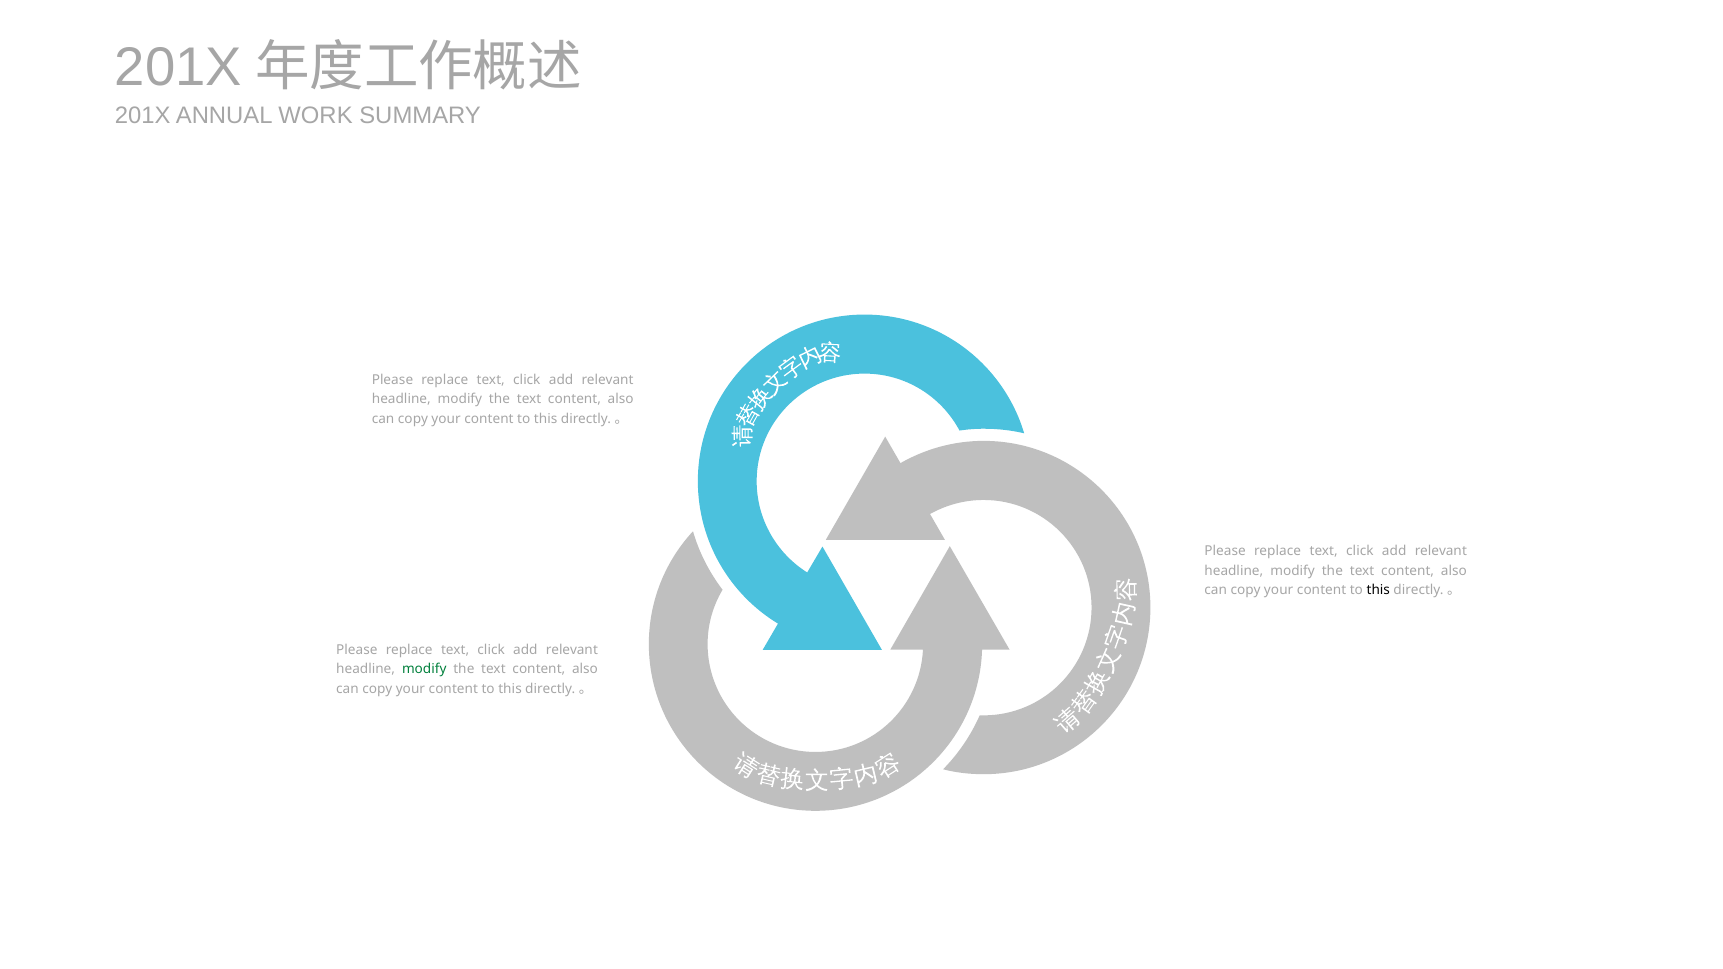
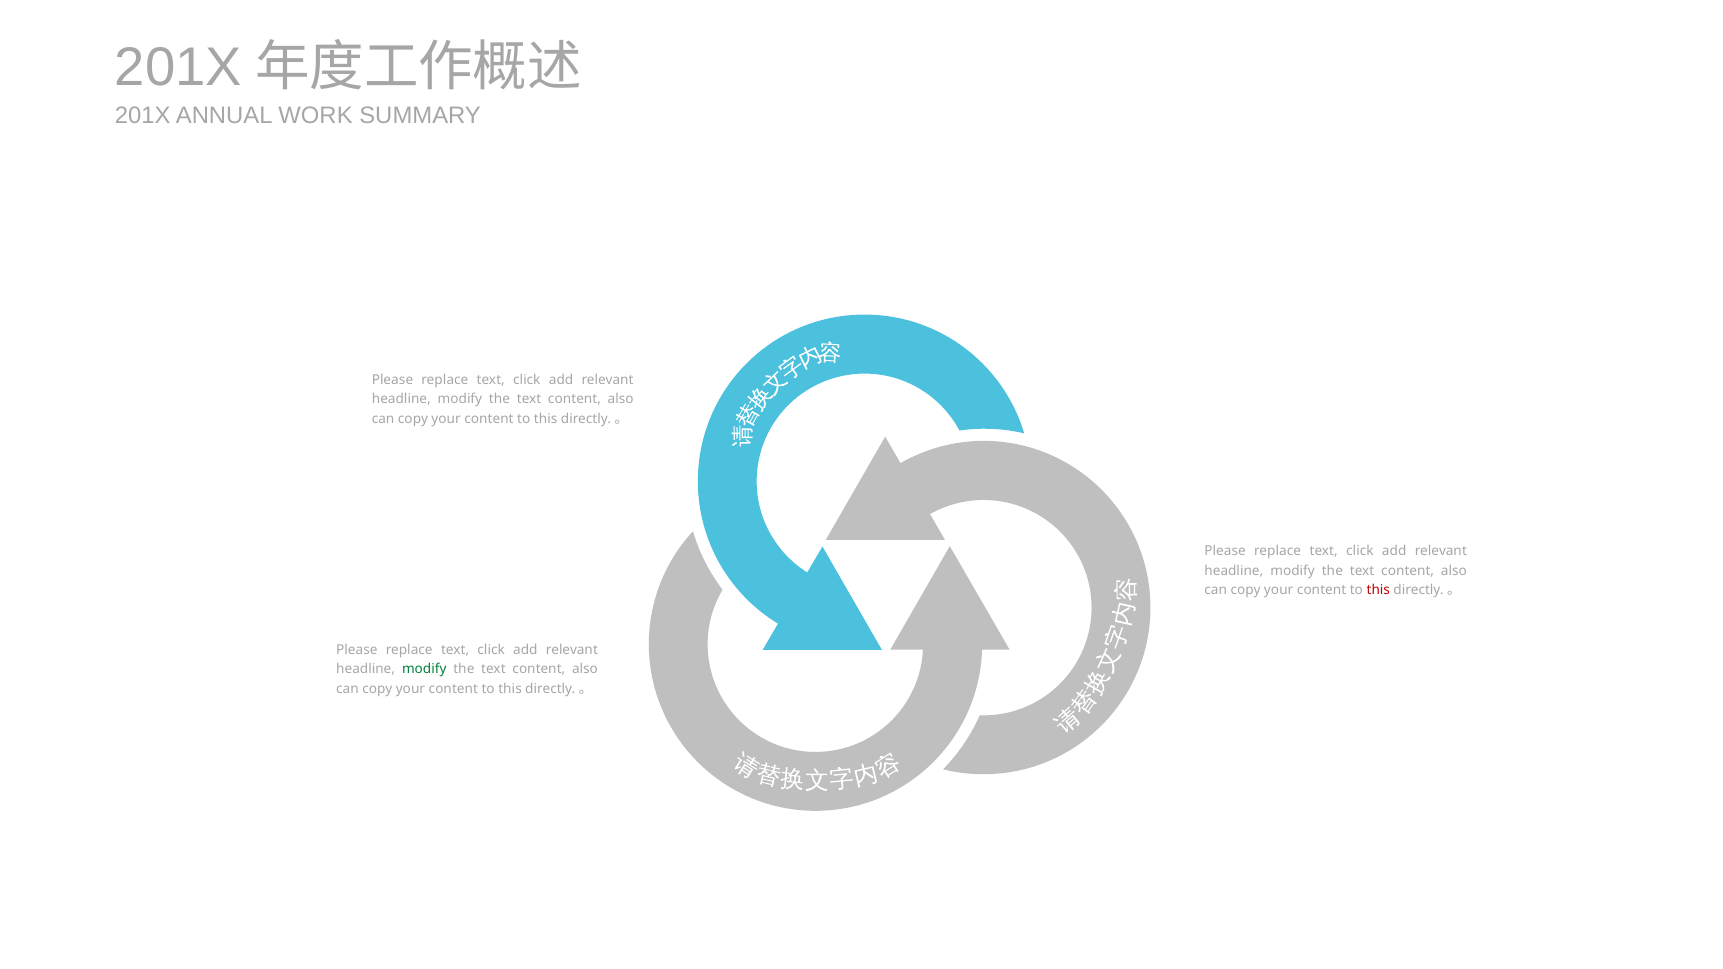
this at (1378, 590) colour: black -> red
